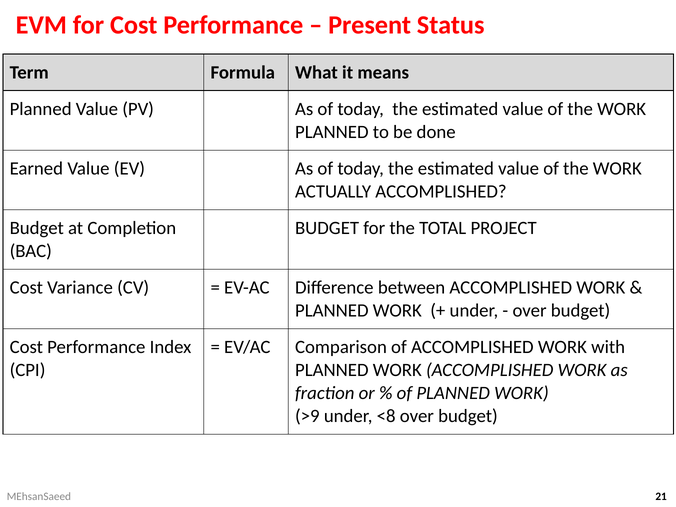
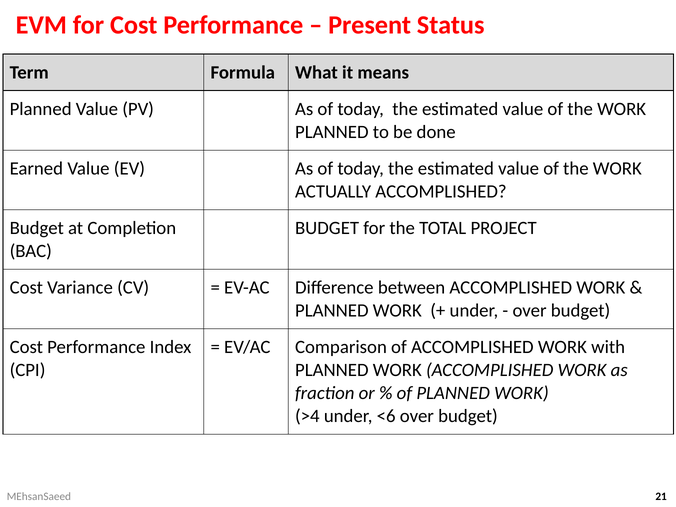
>9: >9 -> >4
<8: <8 -> <6
